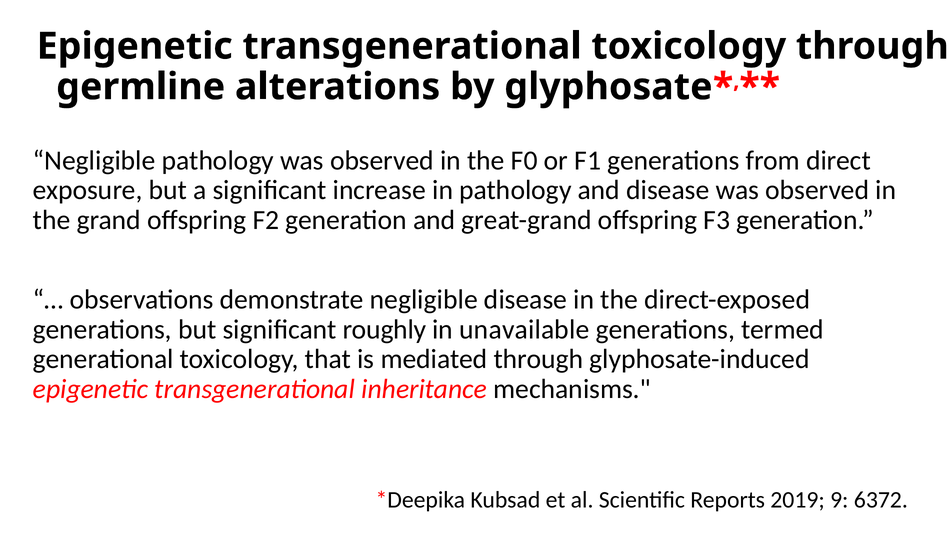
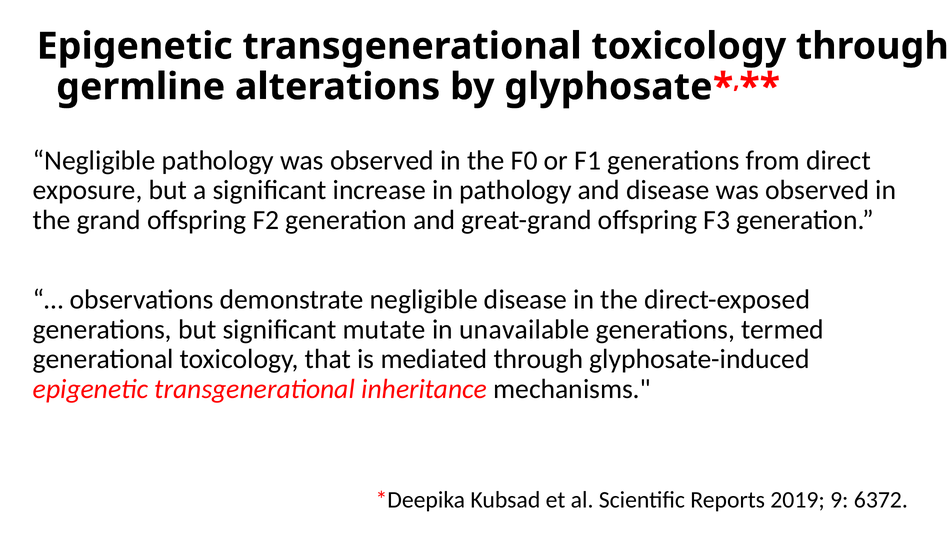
roughly: roughly -> mutate
